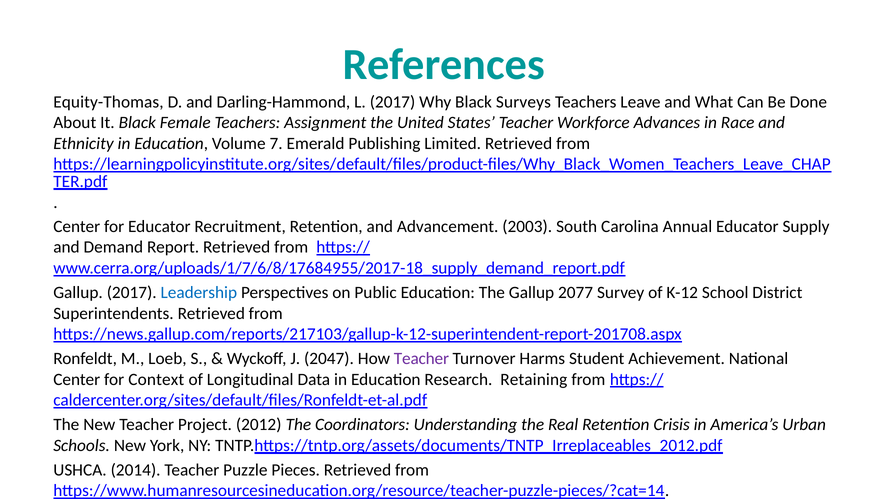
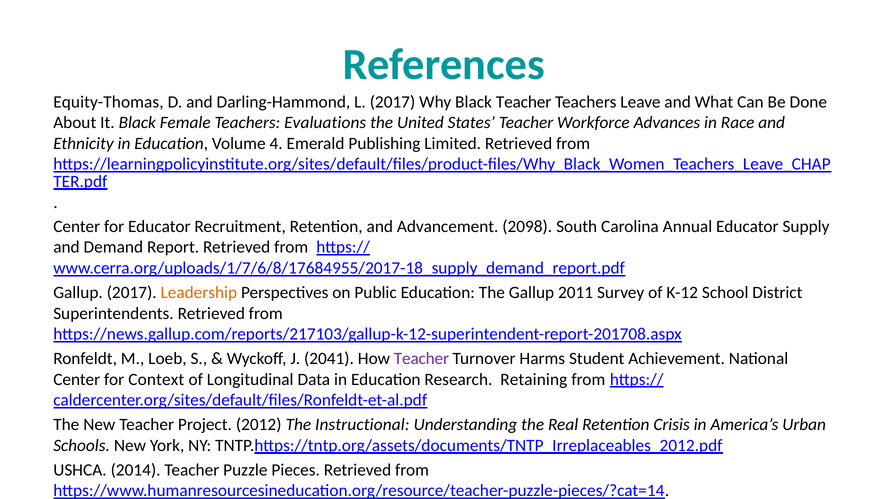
Black Surveys: Surveys -> Teacher
Assignment: Assignment -> Evaluations
7: 7 -> 4
2003: 2003 -> 2098
Leadership colour: blue -> orange
2077: 2077 -> 2011
2047: 2047 -> 2041
Coordinators: Coordinators -> Instructional
